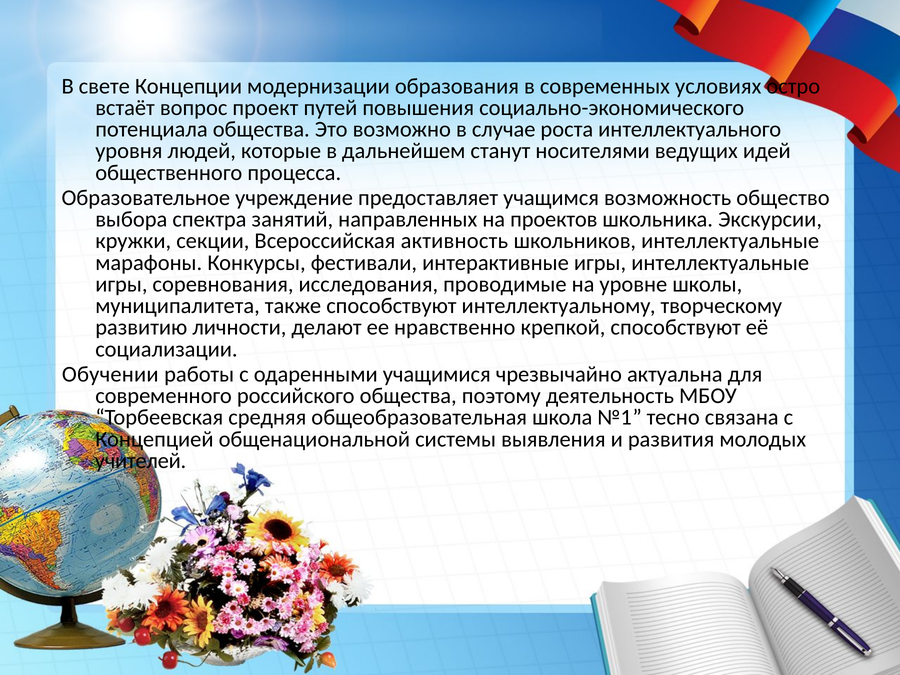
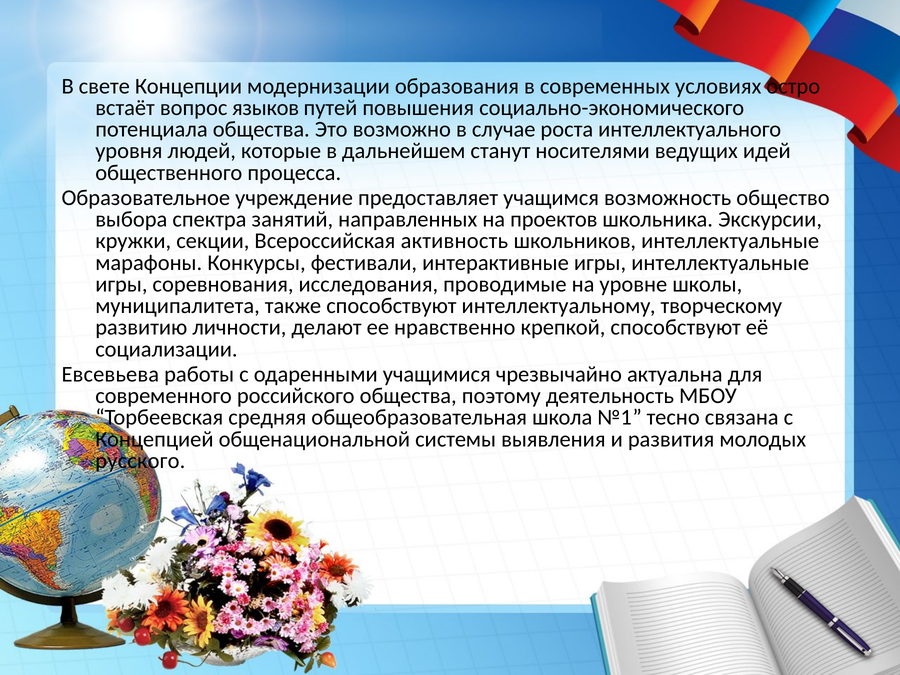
проект: проект -> языков
Обучении: Обучении -> Евсевьева
учителей: учителей -> русского
